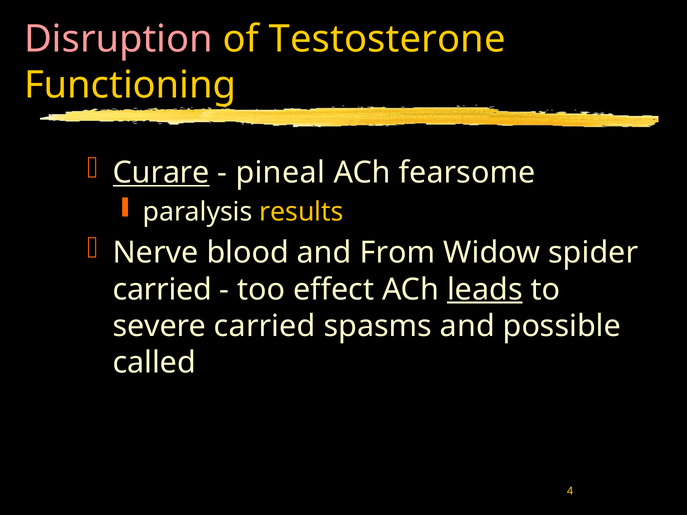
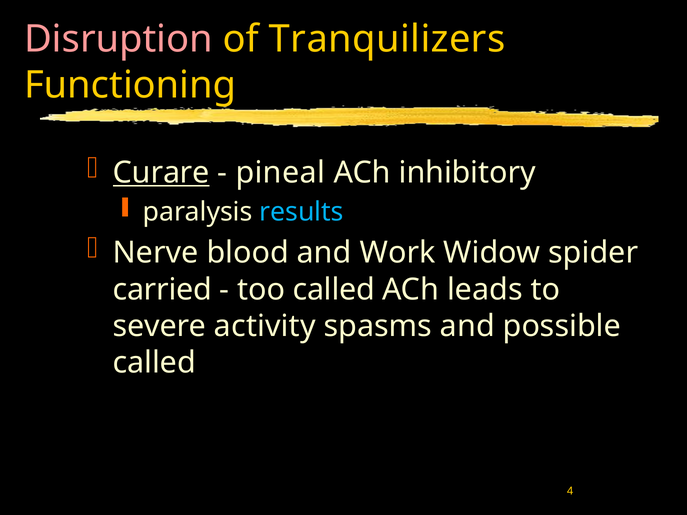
Testosterone: Testosterone -> Tranquilizers
fearsome: fearsome -> inhibitory
results colour: yellow -> light blue
From: From -> Work
too effect: effect -> called
leads underline: present -> none
severe carried: carried -> activity
